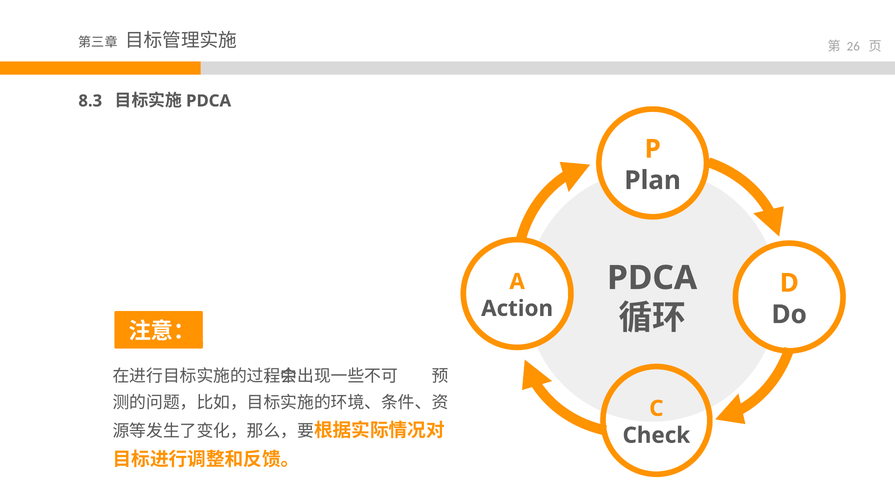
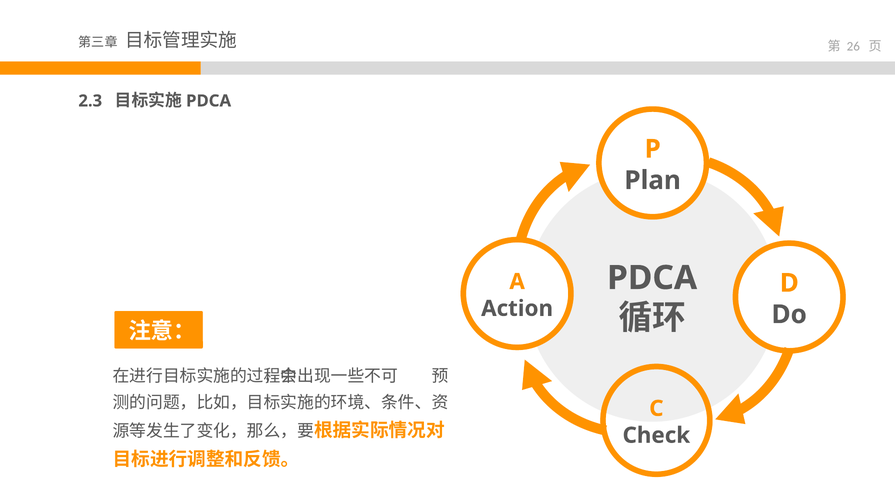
8.3: 8.3 -> 2.3
